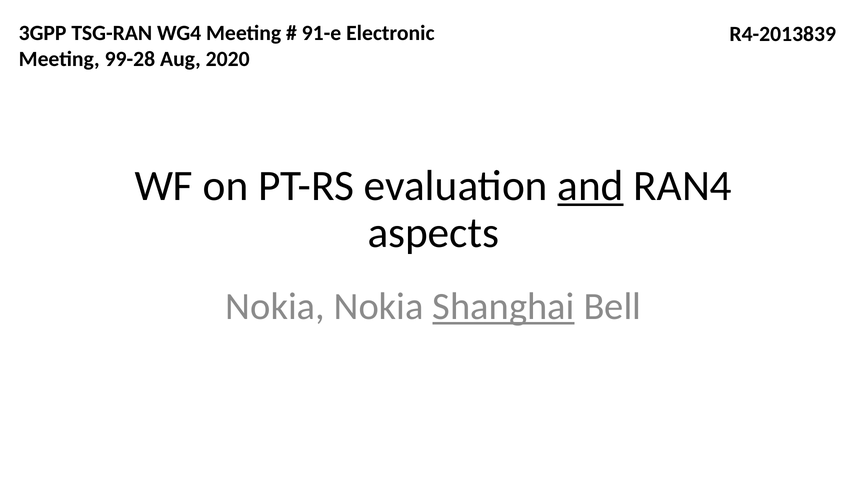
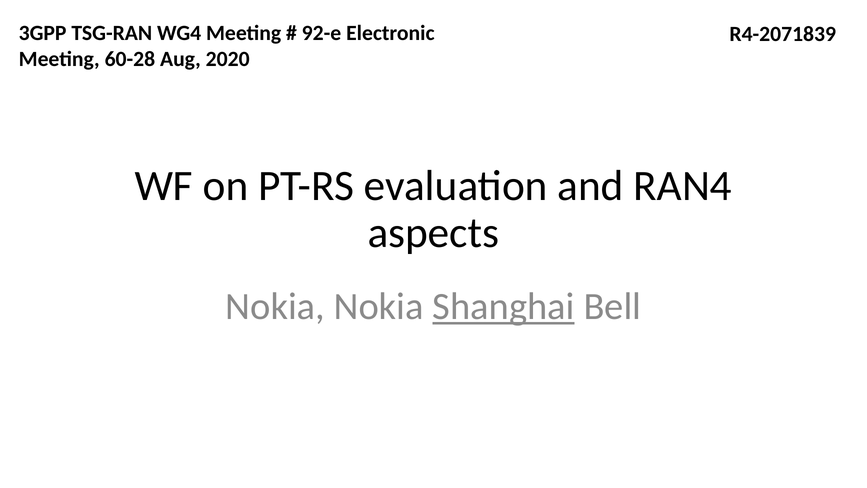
91-e: 91-e -> 92-e
R4-2013839: R4-2013839 -> R4-2071839
99-28: 99-28 -> 60-28
and underline: present -> none
